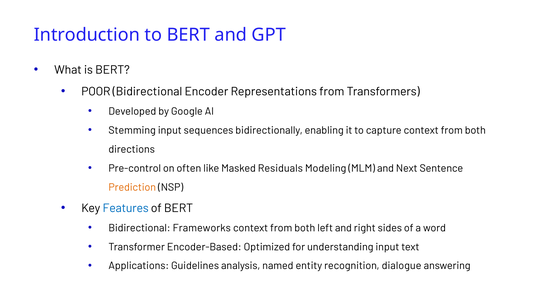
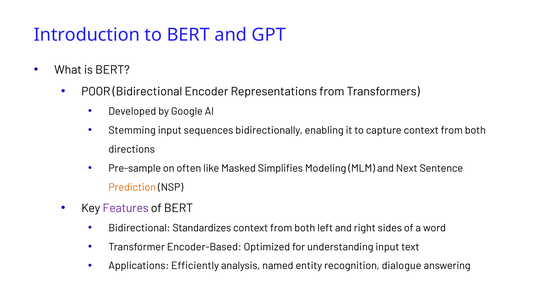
Pre-control: Pre-control -> Pre-sample
Residuals: Residuals -> Simplifies
Features colour: blue -> purple
Frameworks: Frameworks -> Standardizes
Guidelines: Guidelines -> Efficiently
